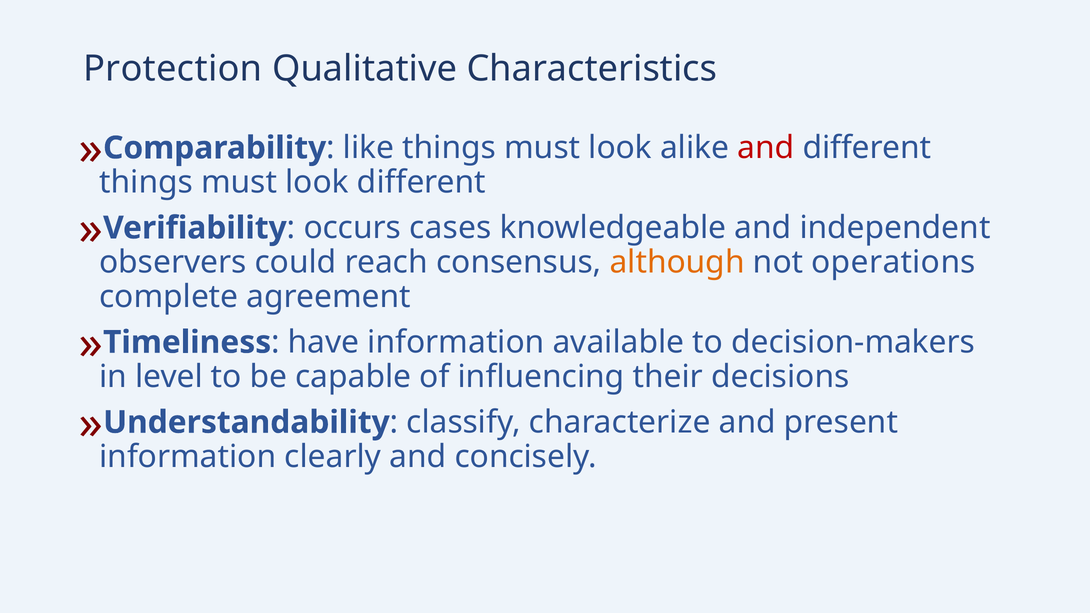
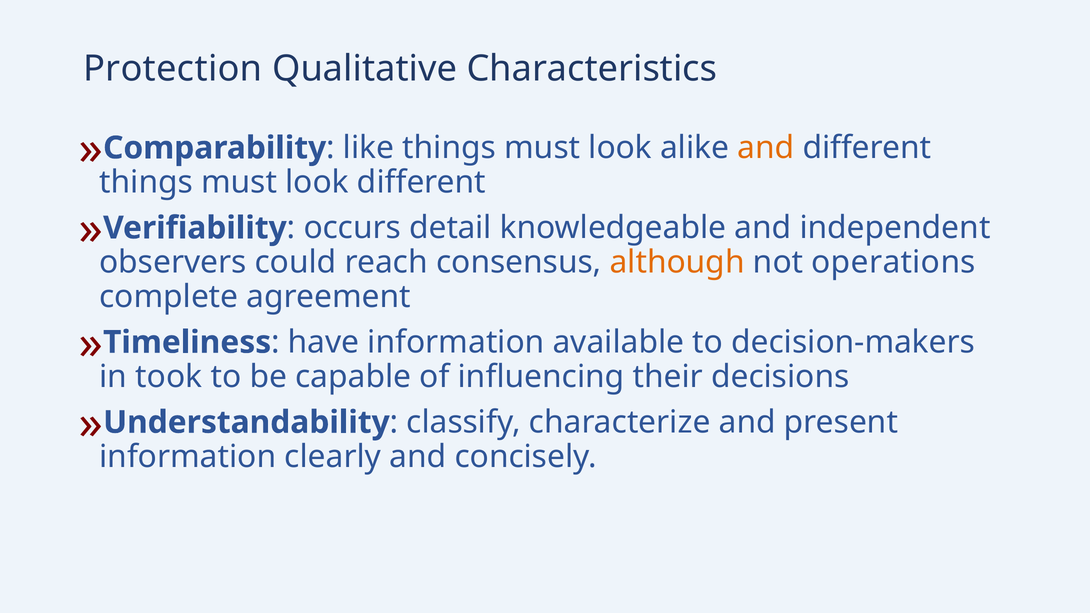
and at (766, 148) colour: red -> orange
cases: cases -> detail
level: level -> took
